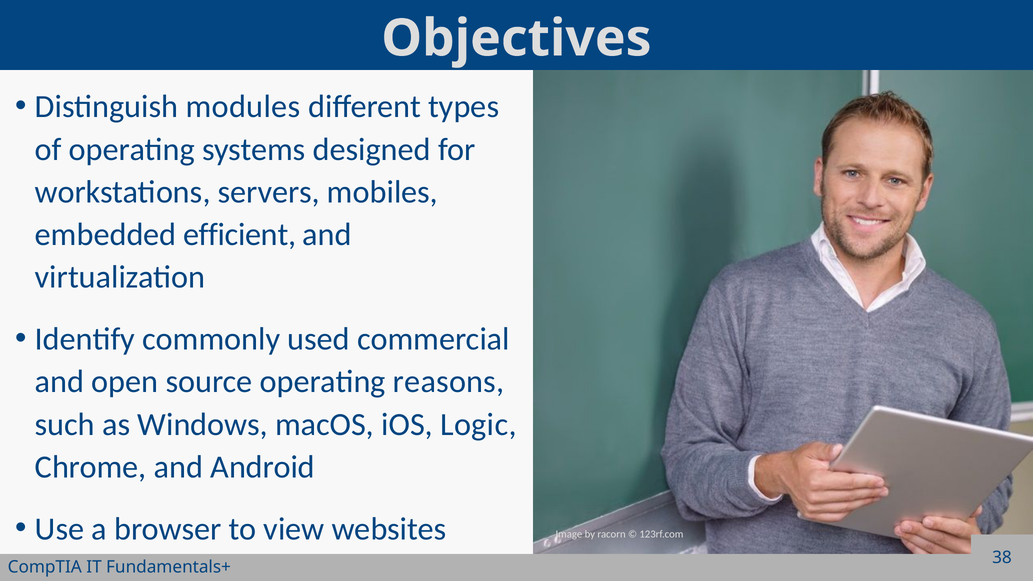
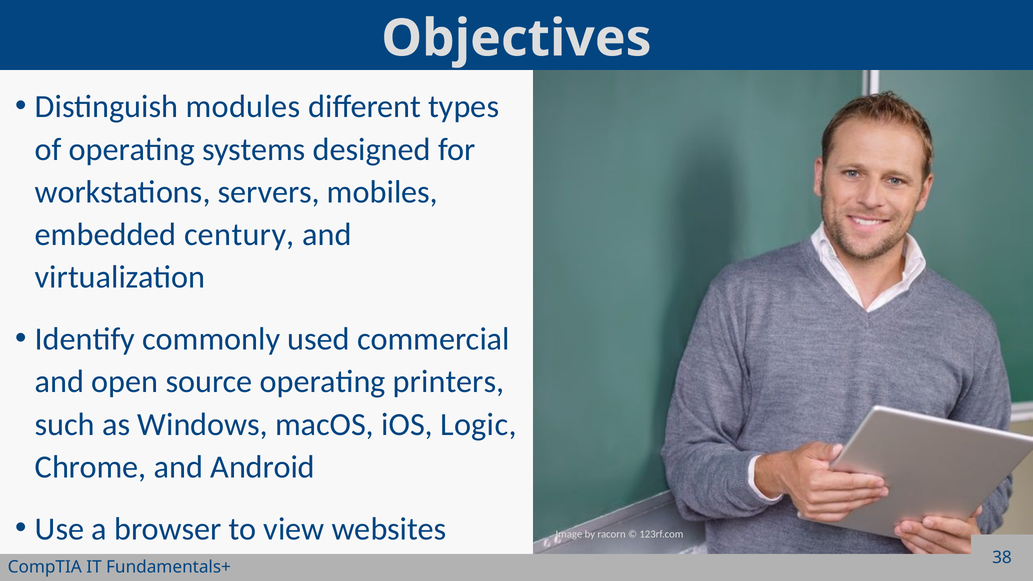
efficient: efficient -> century
reasons: reasons -> printers
